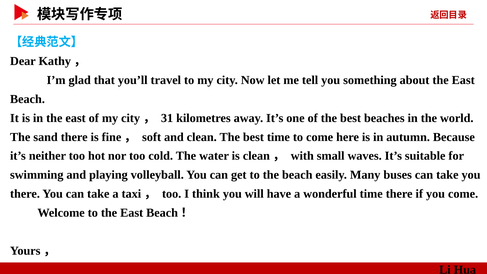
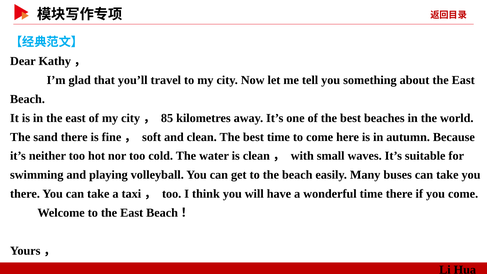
31: 31 -> 85
